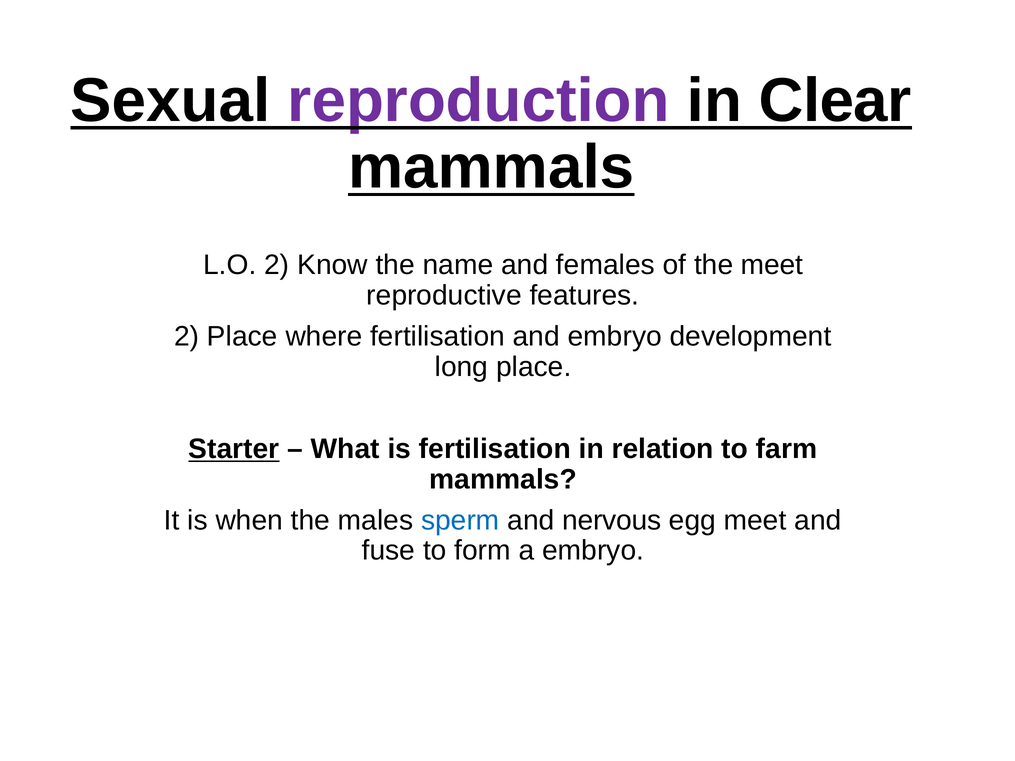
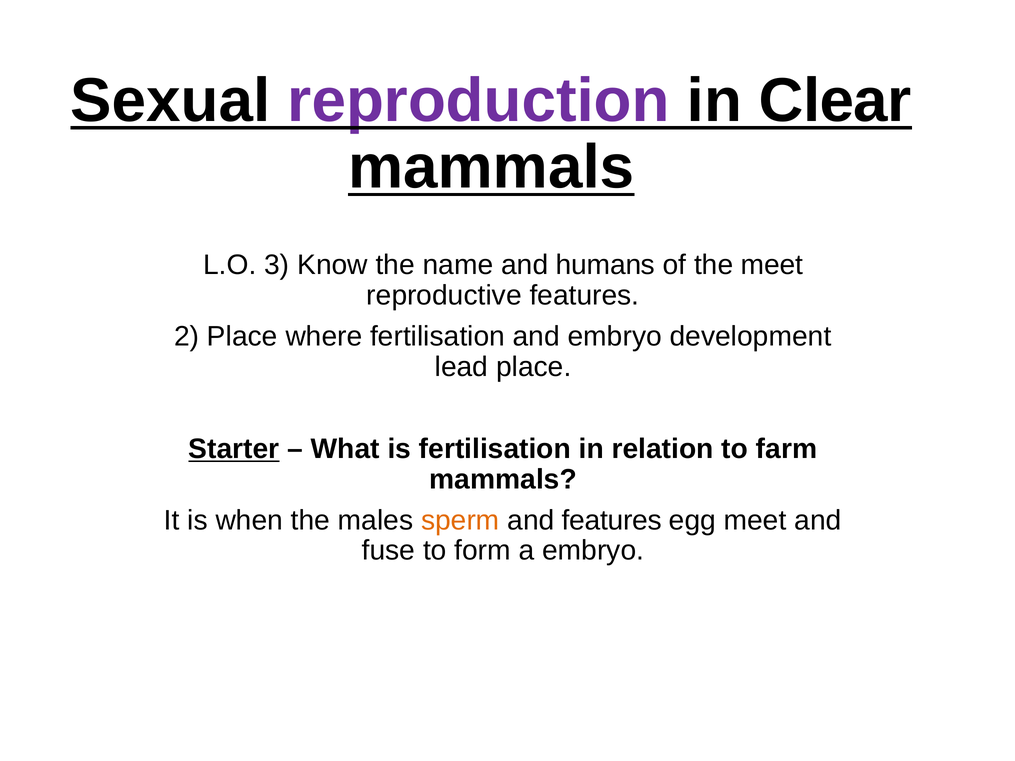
L.O 2: 2 -> 3
females: females -> humans
long: long -> lead
sperm colour: blue -> orange
and nervous: nervous -> features
